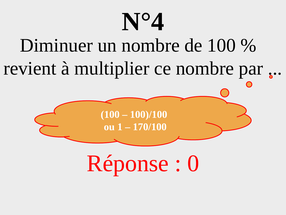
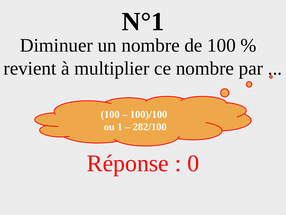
N°4: N°4 -> N°1
170/100: 170/100 -> 282/100
